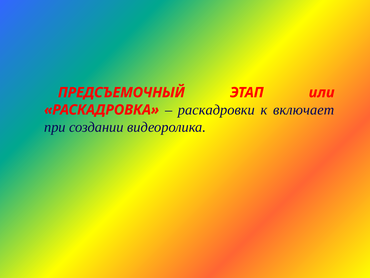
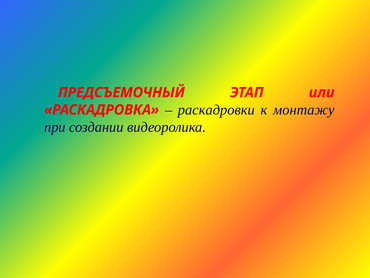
включает: включает -> монтажу
